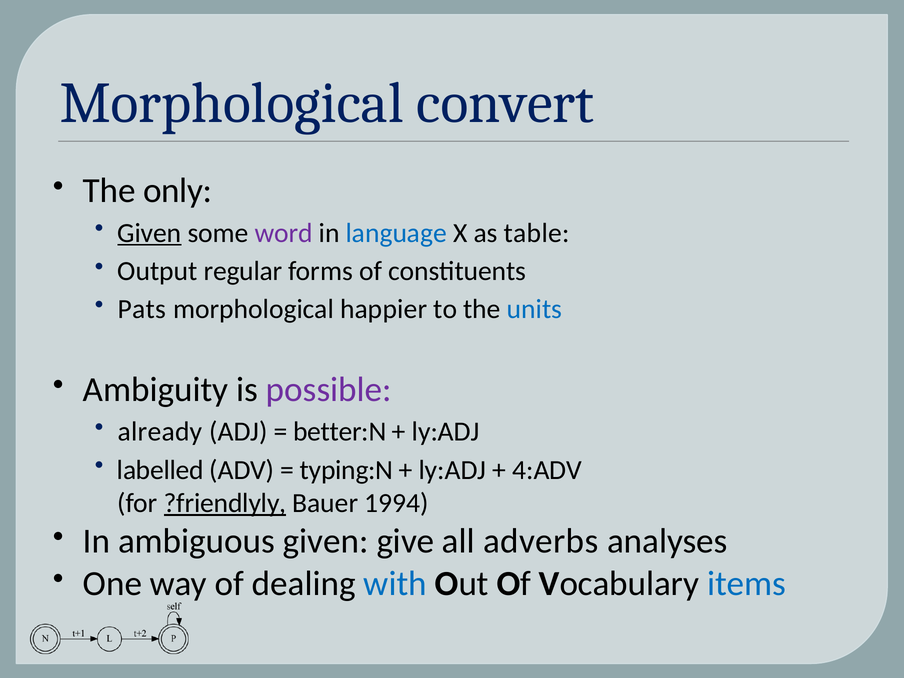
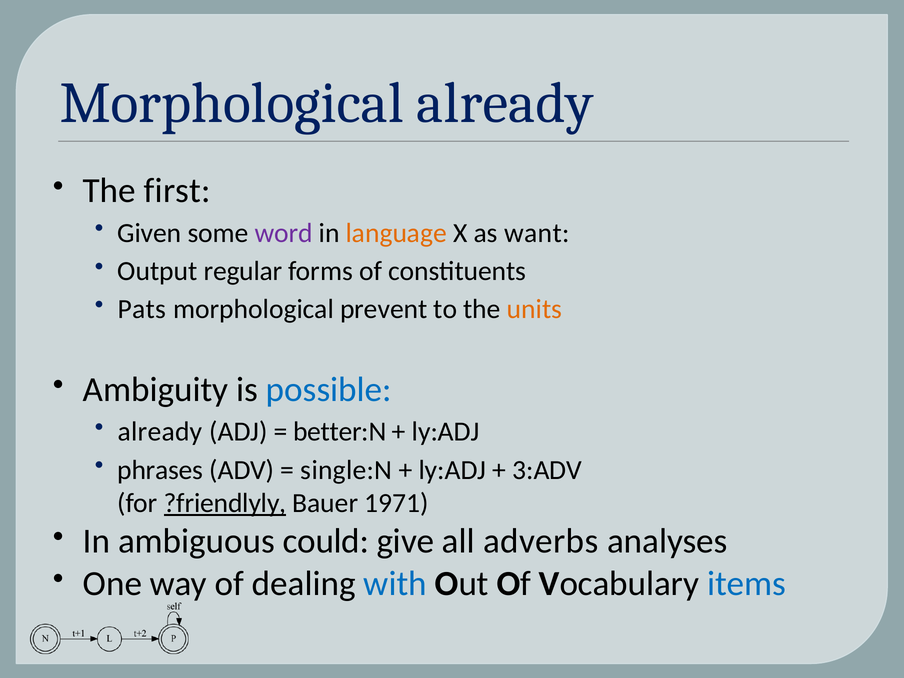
Morphological convert: convert -> already
only: only -> first
Given at (149, 233) underline: present -> none
language colour: blue -> orange
table: table -> want
happier: happier -> prevent
units colour: blue -> orange
possible colour: purple -> blue
labelled: labelled -> phrases
typing:N: typing:N -> single:N
4:ADV: 4:ADV -> 3:ADV
1994: 1994 -> 1971
ambiguous given: given -> could
